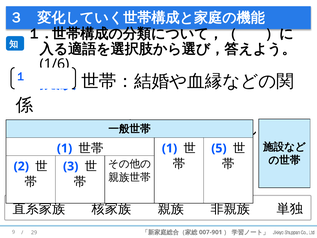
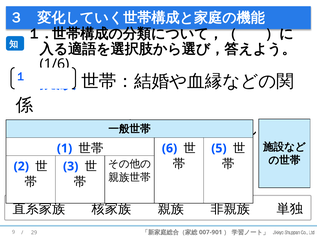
1 at (170, 148): 1 -> 6
